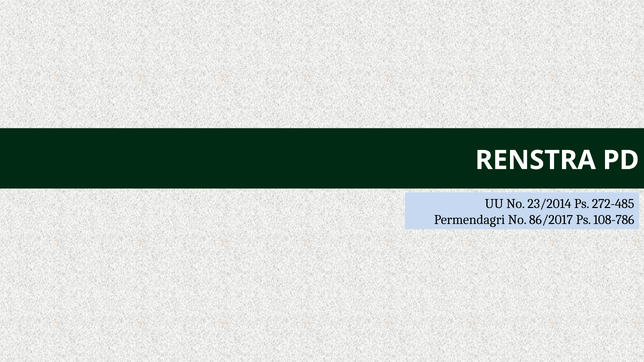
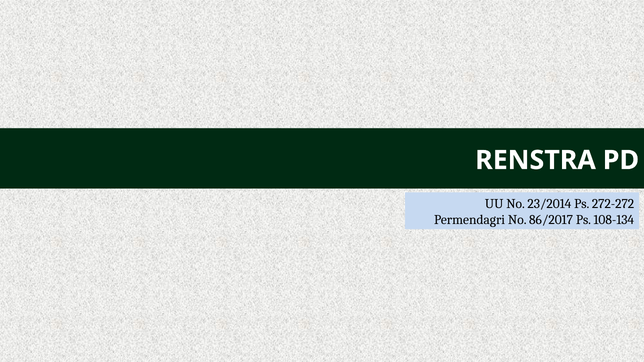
272-485: 272-485 -> 272-272
108-786: 108-786 -> 108-134
